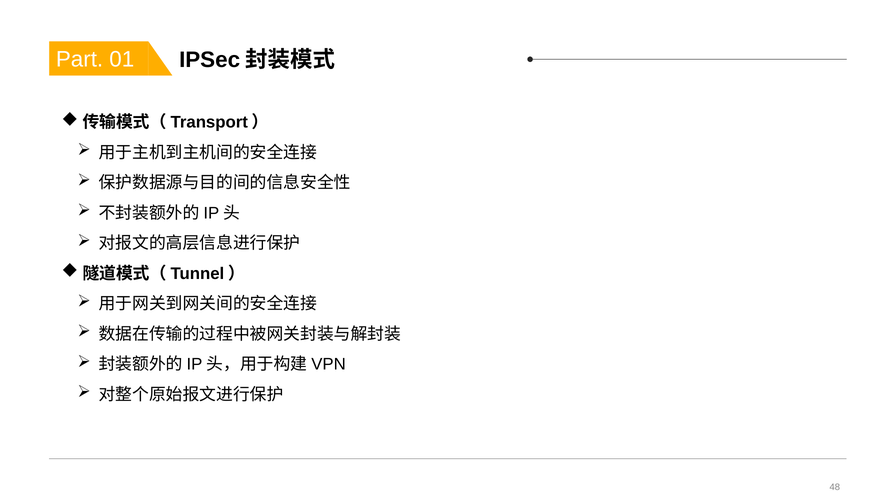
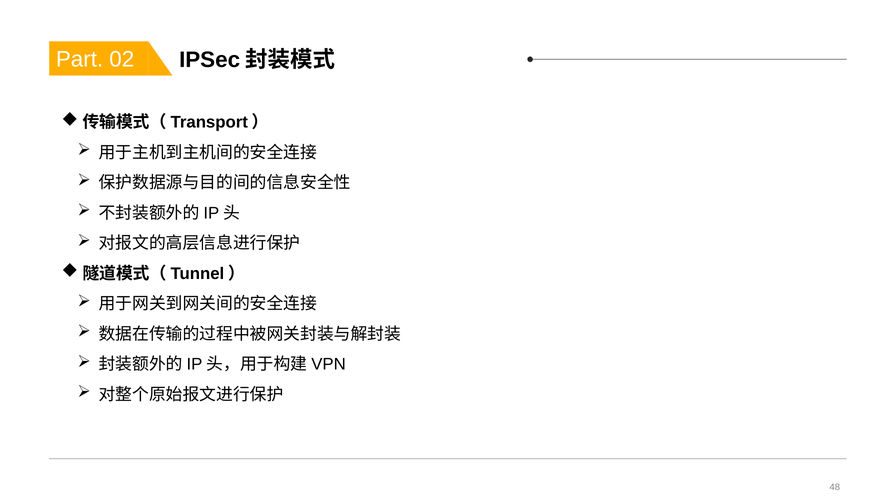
01: 01 -> 02
